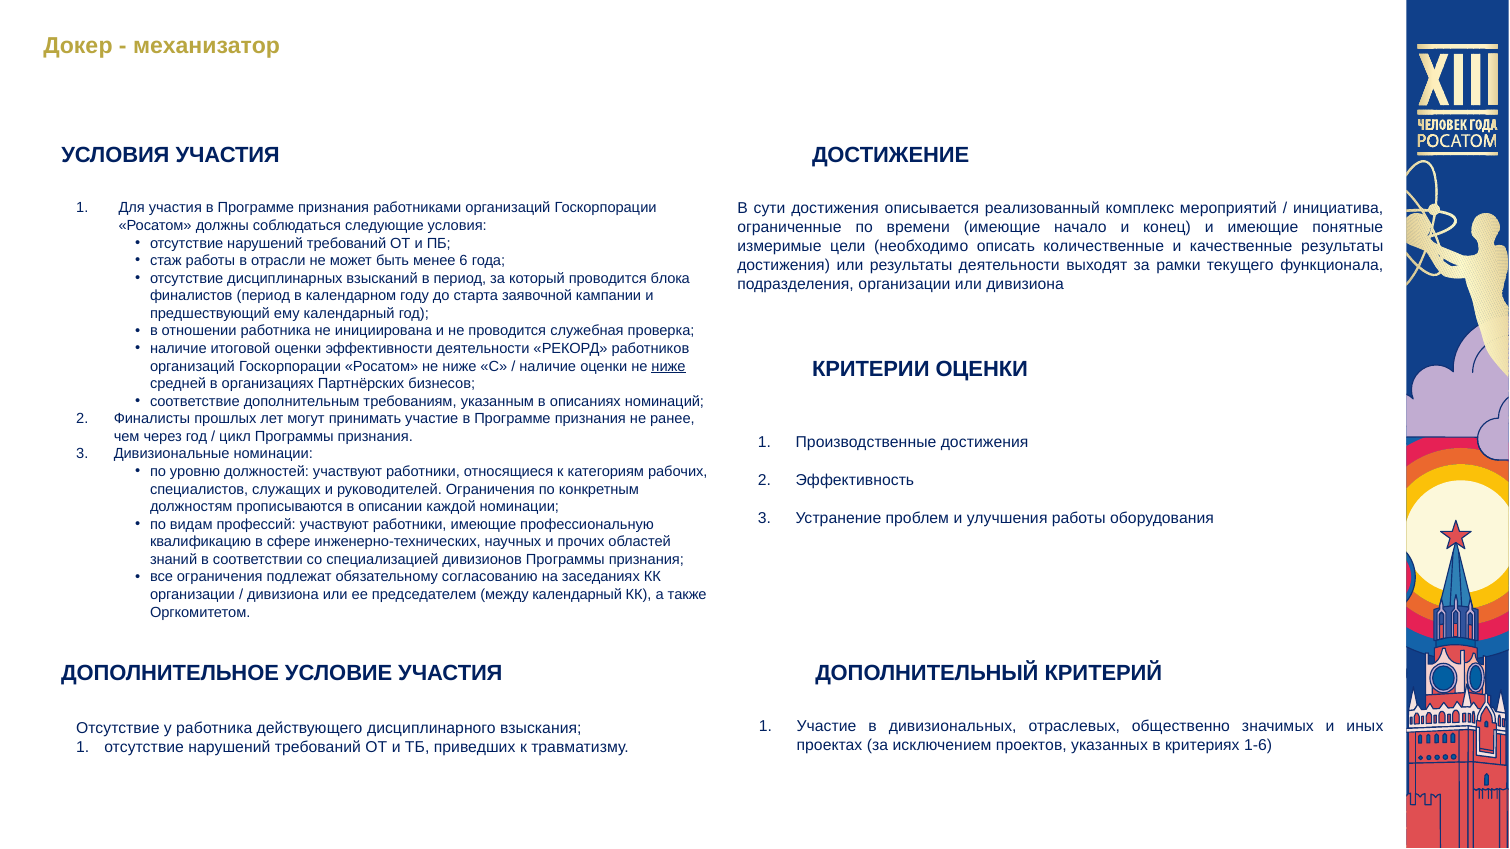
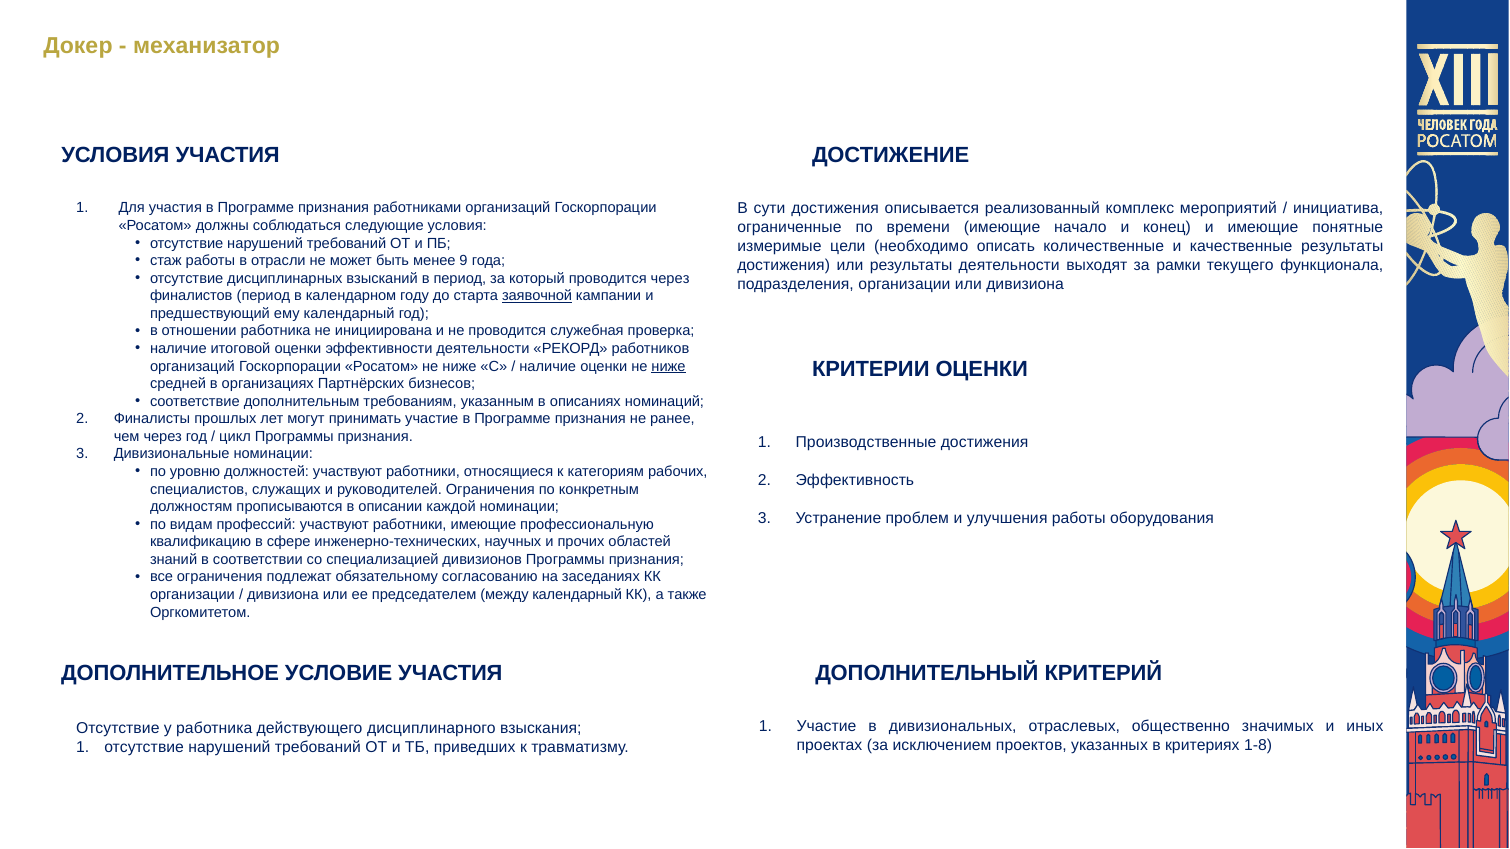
6: 6 -> 9
проводится блока: блока -> через
заявочной underline: none -> present
1-6: 1-6 -> 1-8
